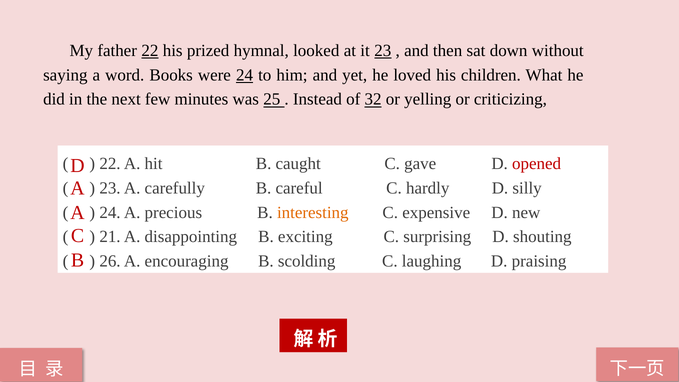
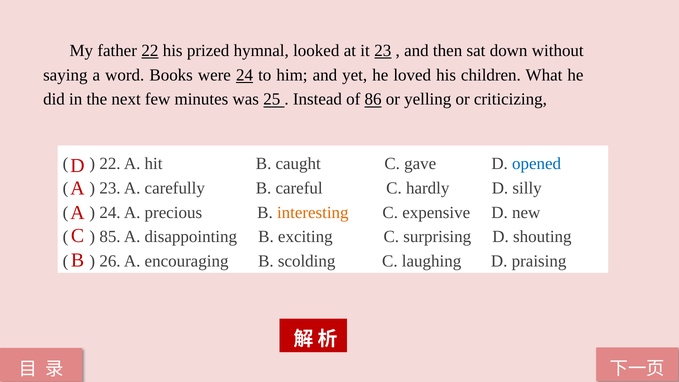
32: 32 -> 86
opened colour: red -> blue
21: 21 -> 85
